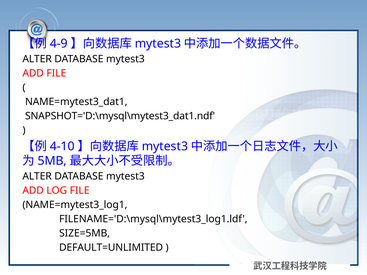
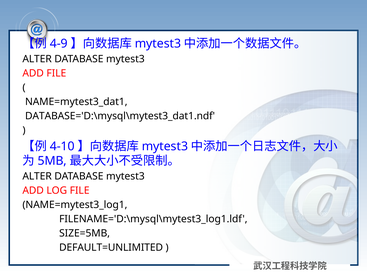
SNAPSHOT='D:\mysql\mytest3_dat1.ndf: SNAPSHOT='D:\mysql\mytest3_dat1.ndf -> DATABASE='D:\mysql\mytest3_dat1.ndf
